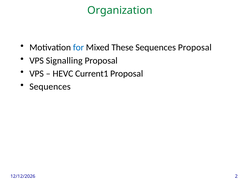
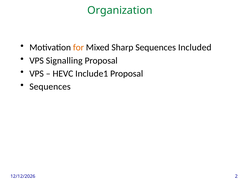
for colour: blue -> orange
These: These -> Sharp
Sequences Proposal: Proposal -> Included
Current1: Current1 -> Include1
